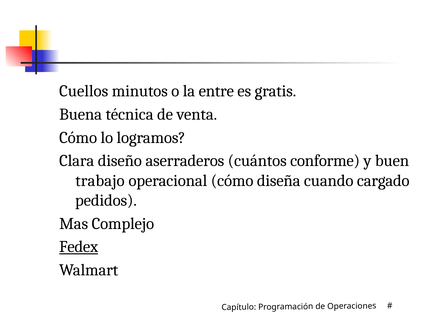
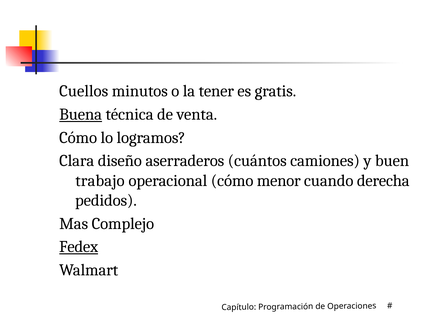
entre: entre -> tener
Buena underline: none -> present
conforme: conforme -> camiones
diseña: diseña -> menor
cargado: cargado -> derecha
